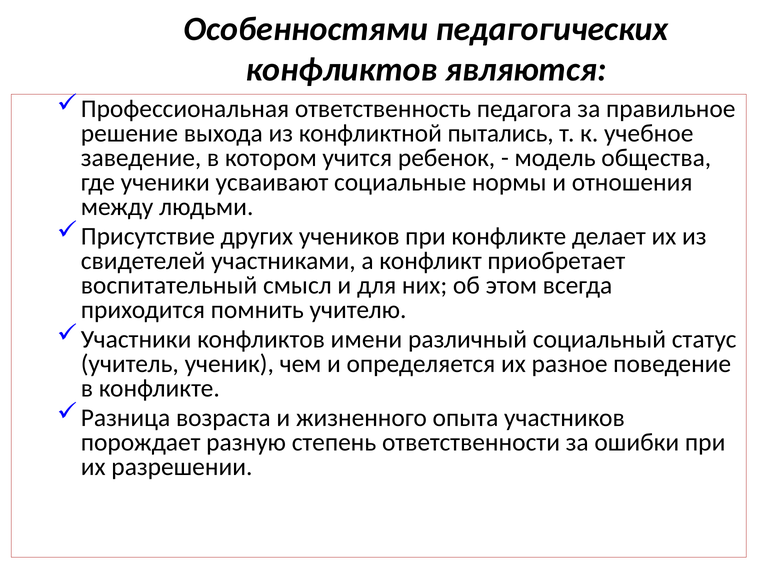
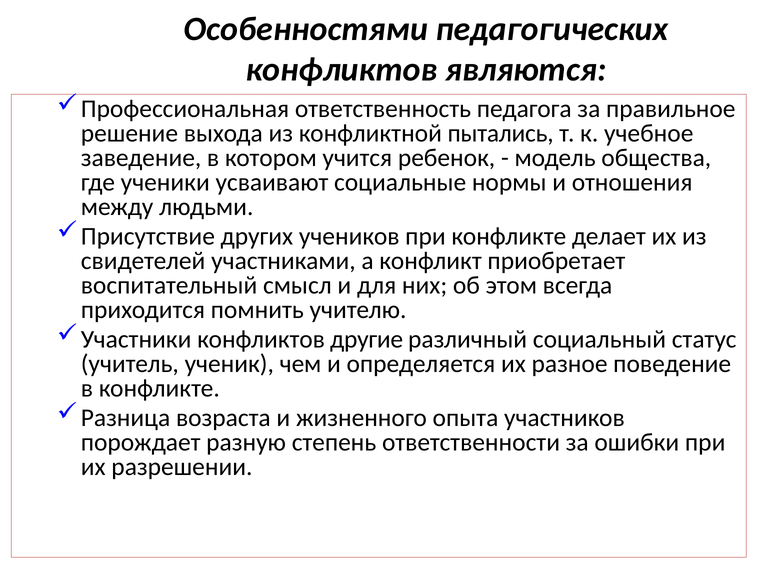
имени: имени -> другие
